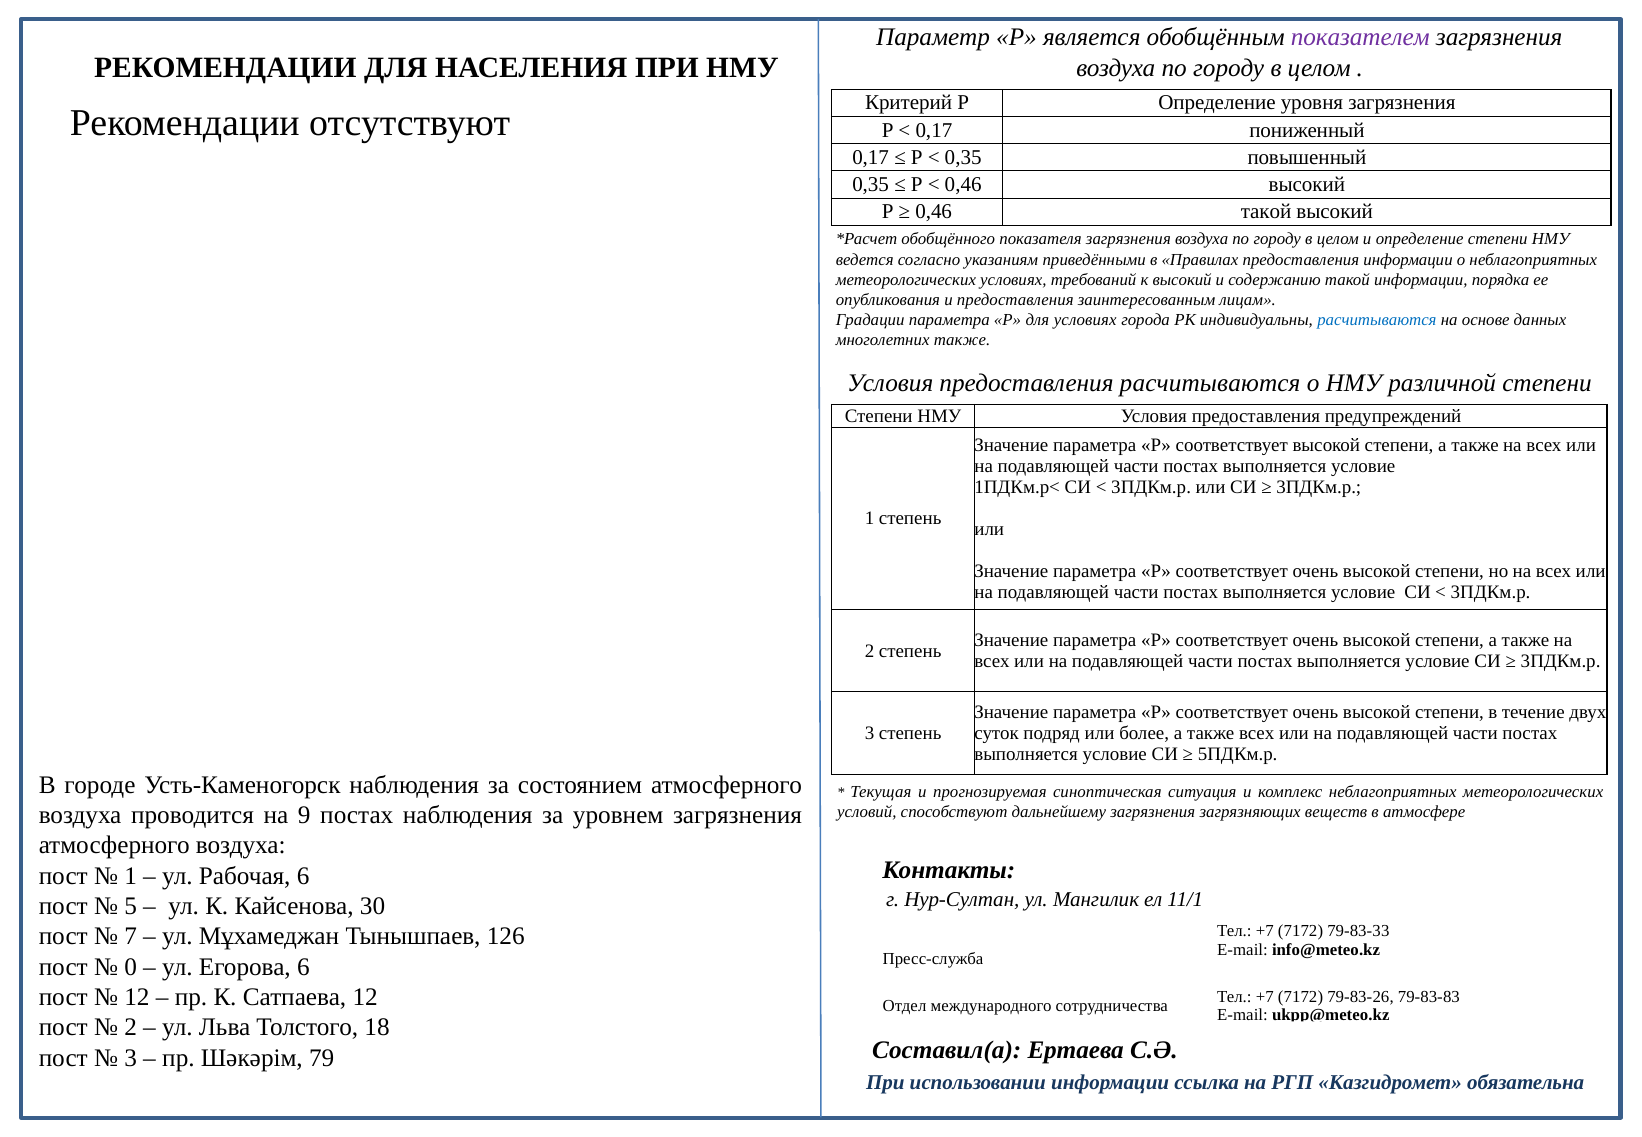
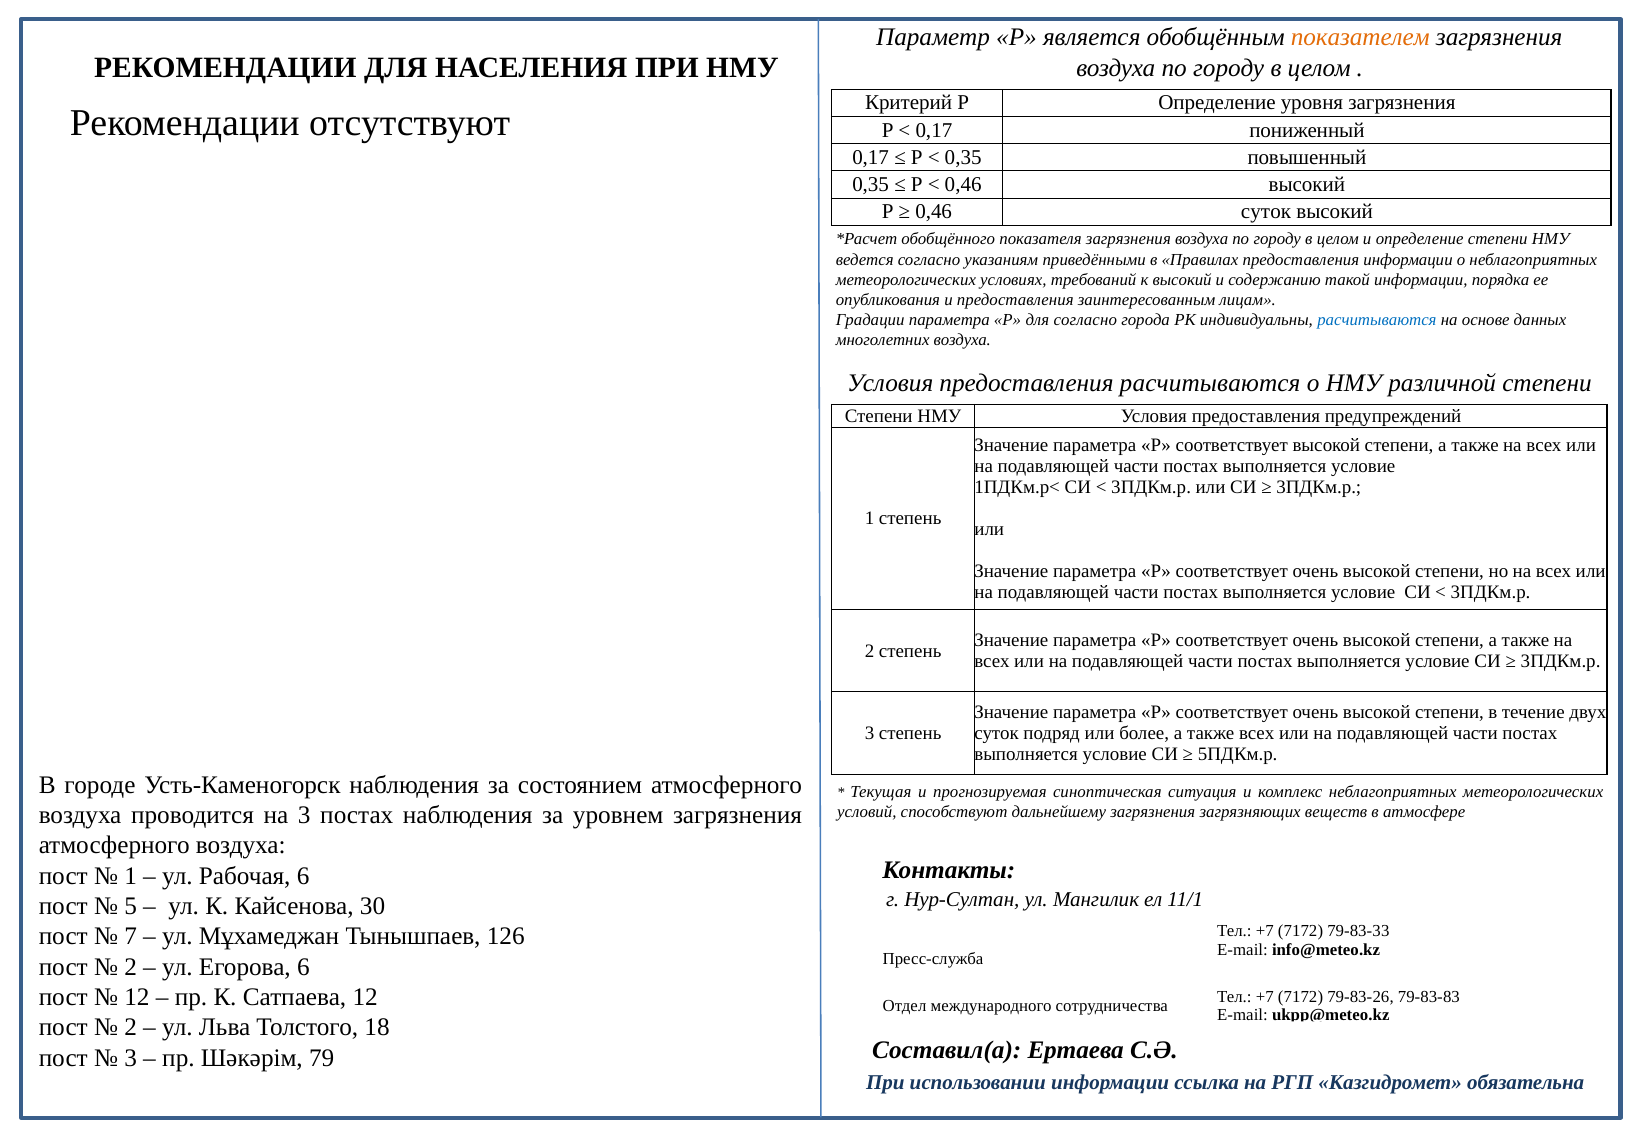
показателем colour: purple -> orange
0,46 такой: такой -> суток
для условиях: условиях -> согласно
многолетних также: также -> воздуха
на 9: 9 -> 3
0 at (131, 967): 0 -> 2
